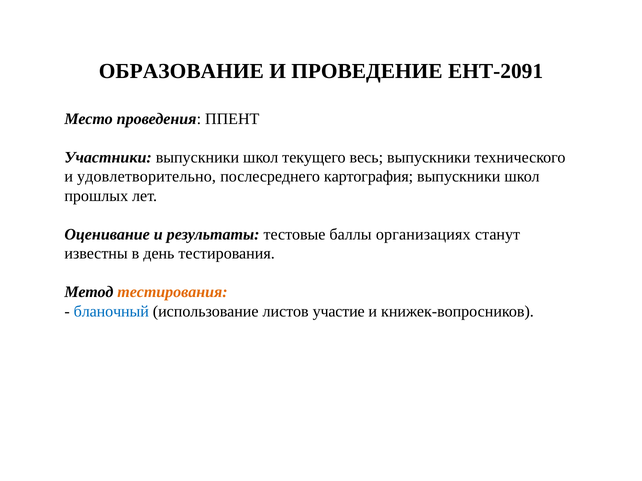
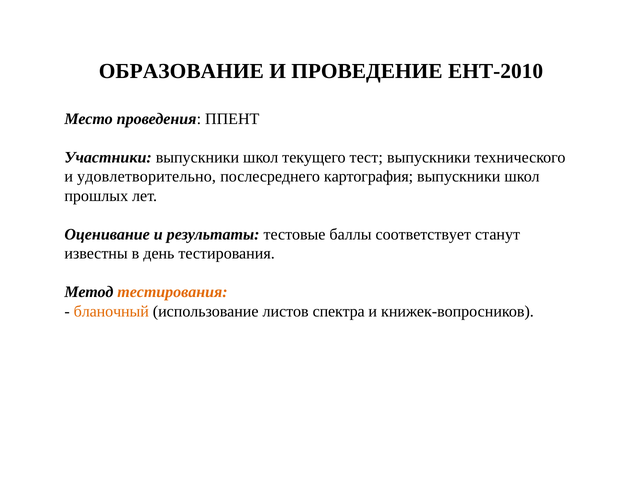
ЕНТ-2091: ЕНТ-2091 -> ЕНТ-2010
весь: весь -> тест
организациях: организациях -> соответствует
бланочный colour: blue -> orange
участие: участие -> спектра
